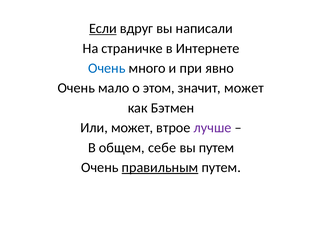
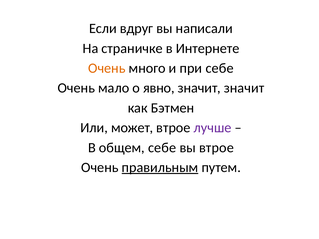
Если underline: present -> none
Очень at (107, 68) colour: blue -> orange
при явно: явно -> себе
этом: этом -> явно
значит может: может -> значит
вы путем: путем -> втрое
